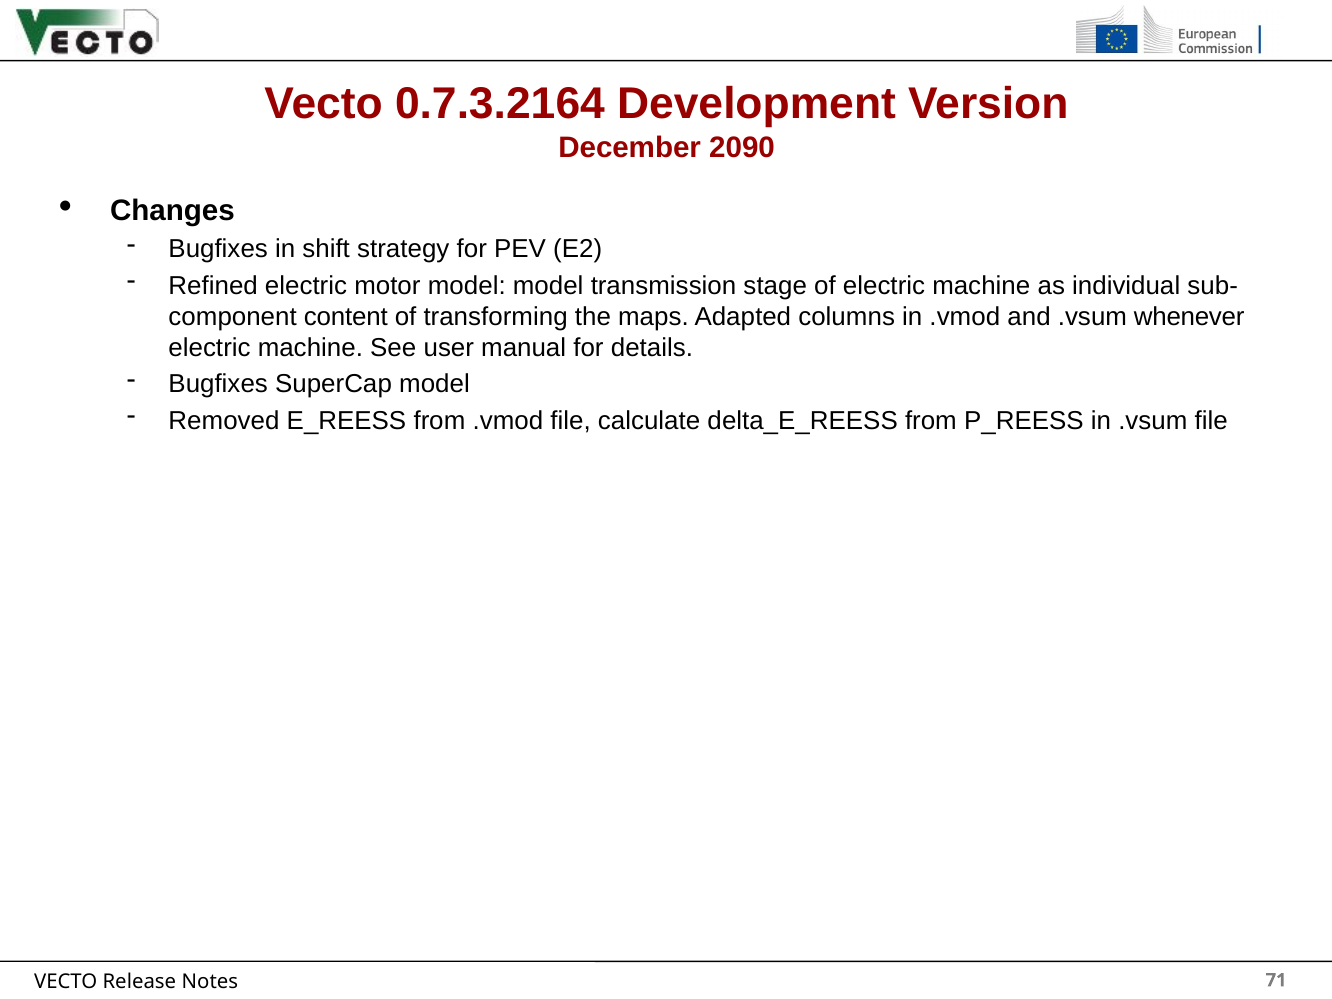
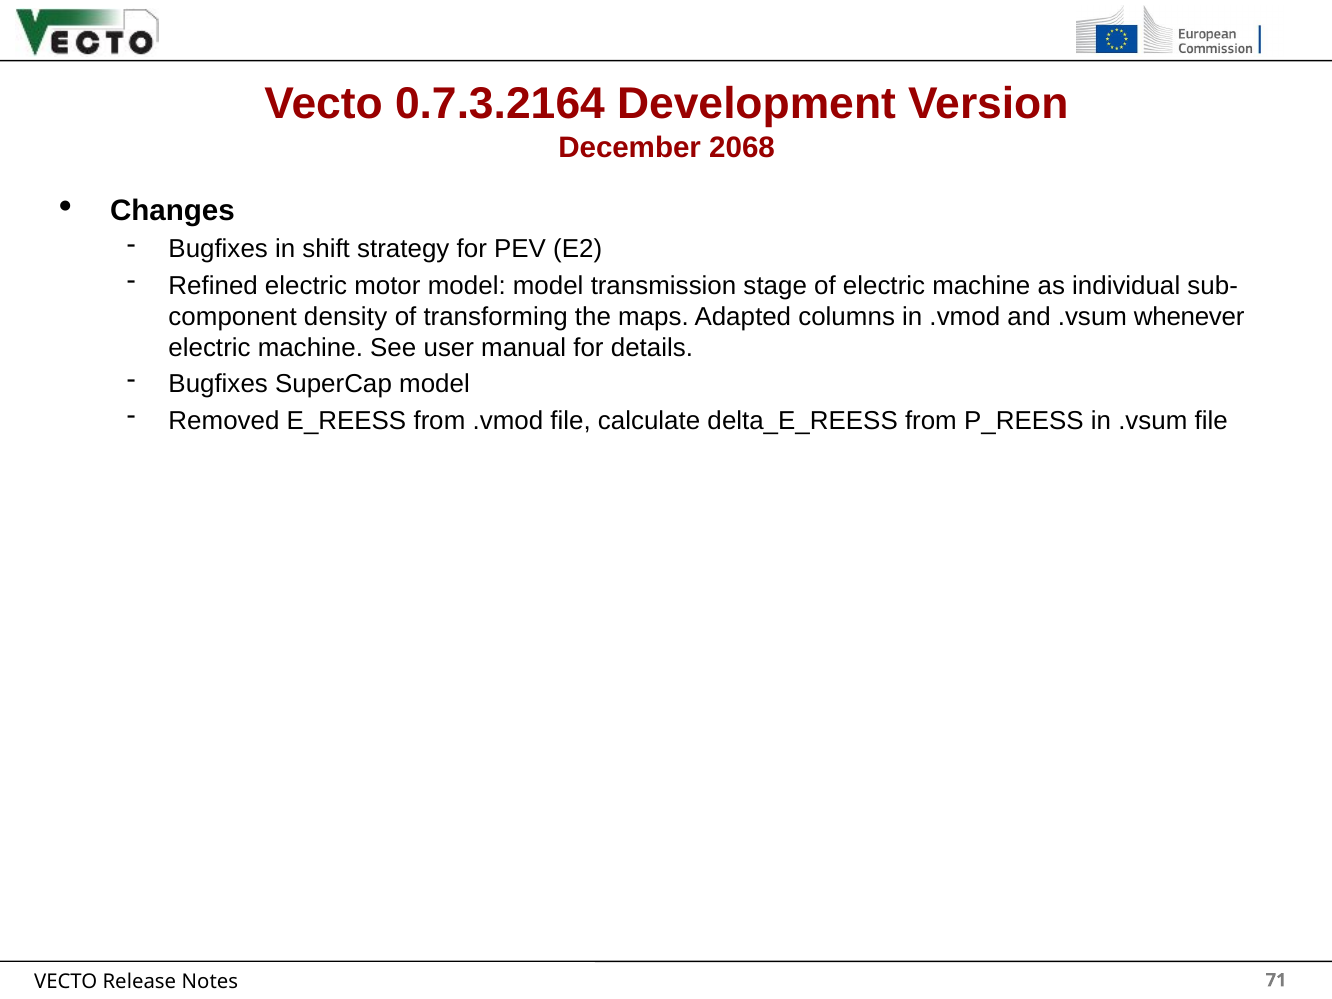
2090: 2090 -> 2068
content: content -> density
